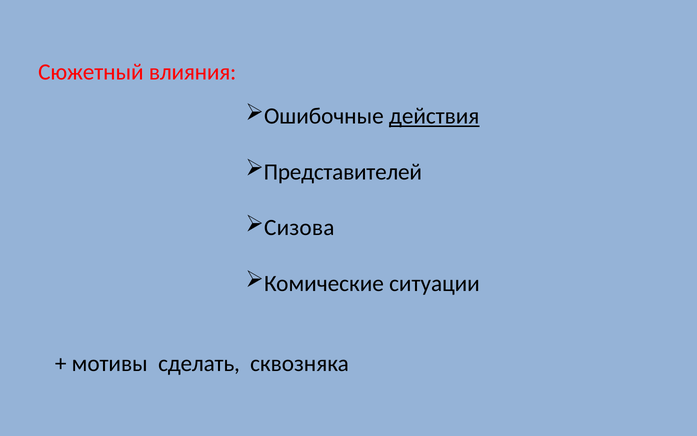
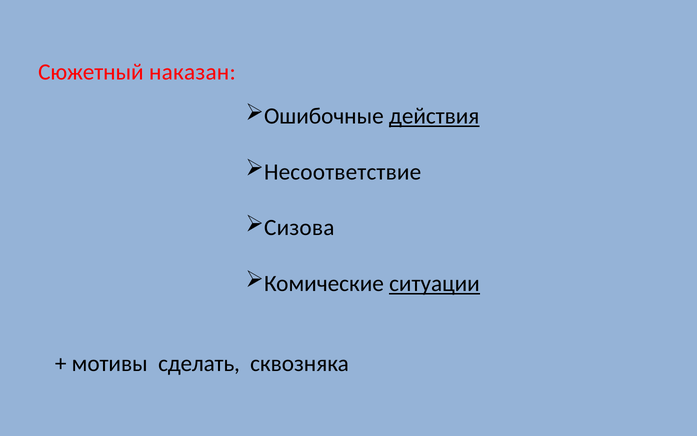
влияния: влияния -> наказан
Представителей: Представителей -> Несоответствие
ситуации underline: none -> present
